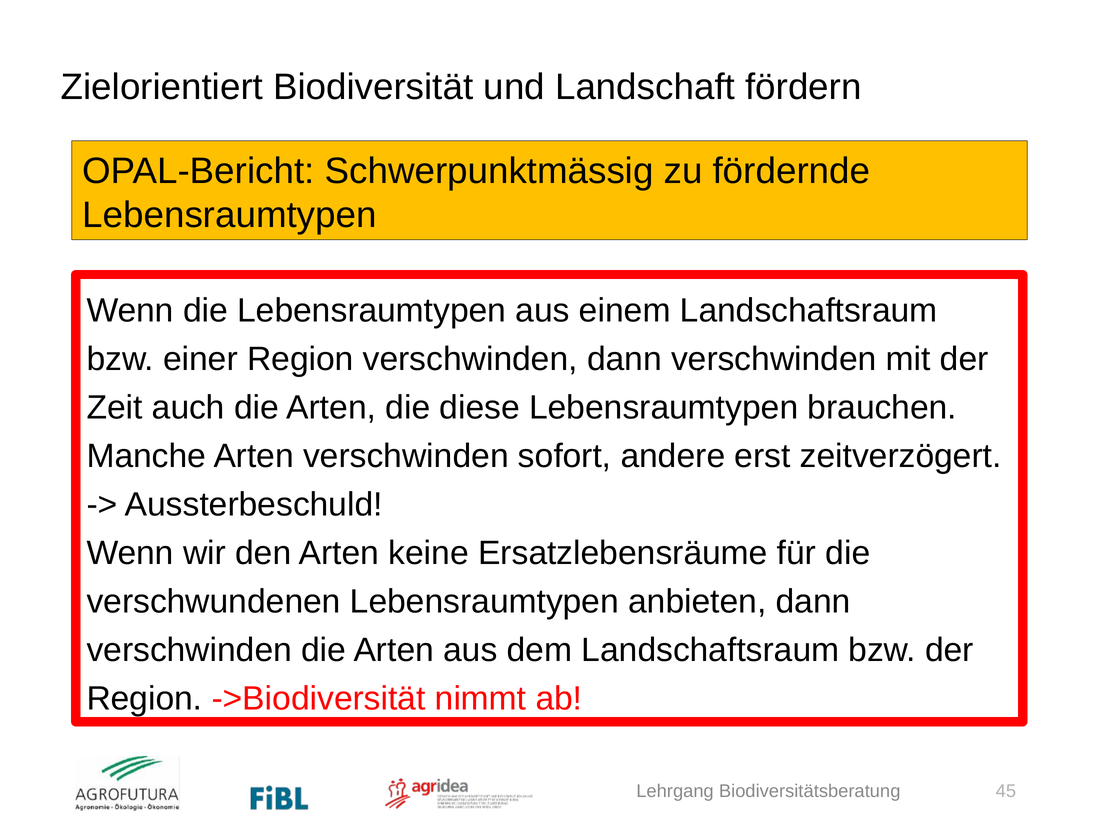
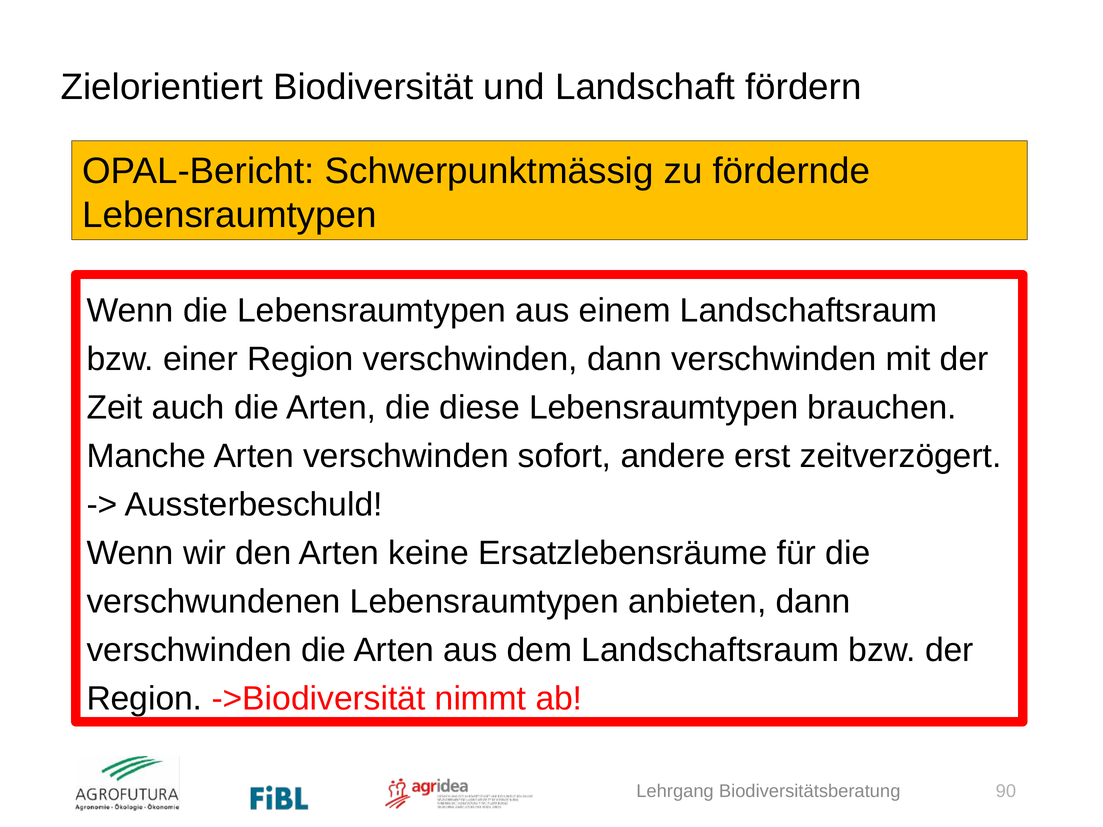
45: 45 -> 90
